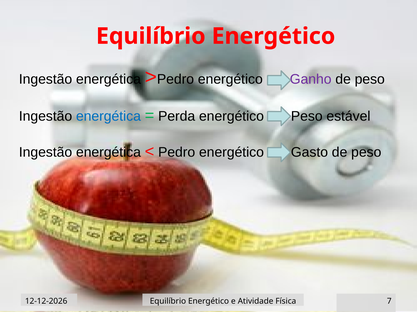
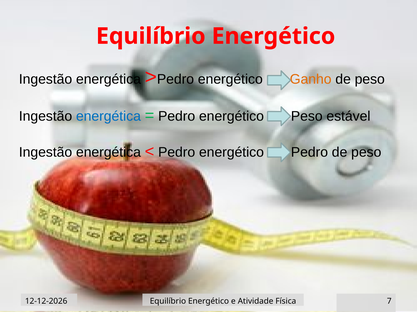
Ganho colour: purple -> orange
Perda at (177, 117): Perda -> Pedro
energético Gasto: Gasto -> Pedro
